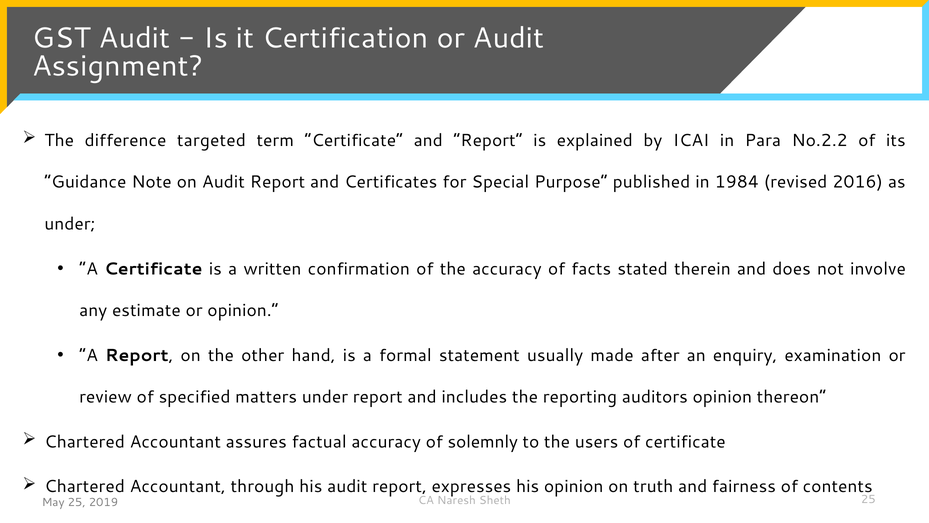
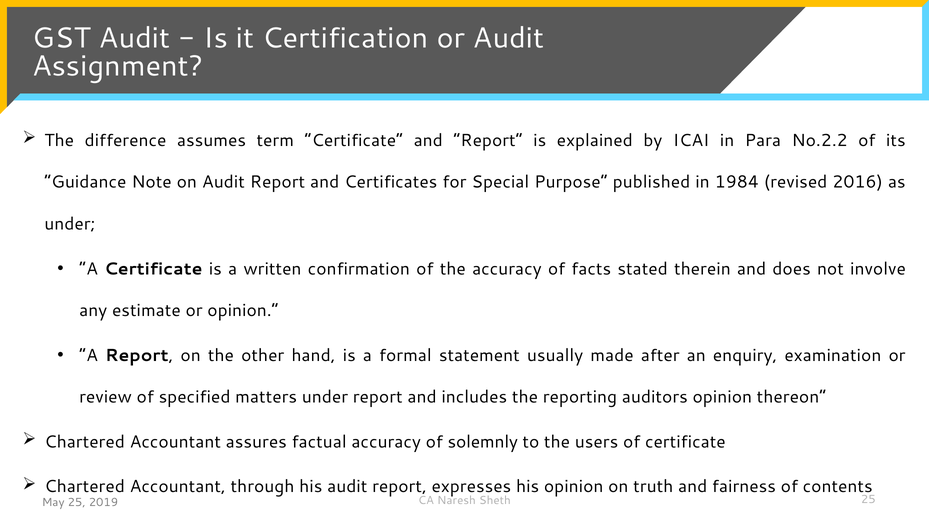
targeted: targeted -> assumes
